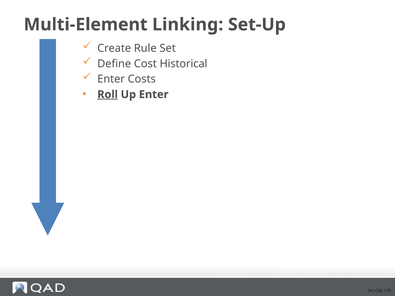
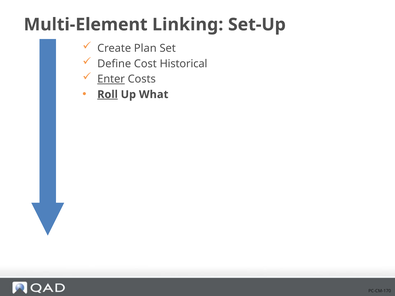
Rule: Rule -> Plan
Enter at (111, 79) underline: none -> present
Up Enter: Enter -> What
